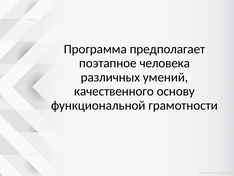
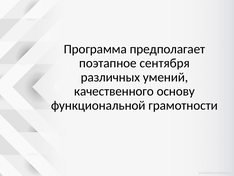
человека: человека -> сентября
